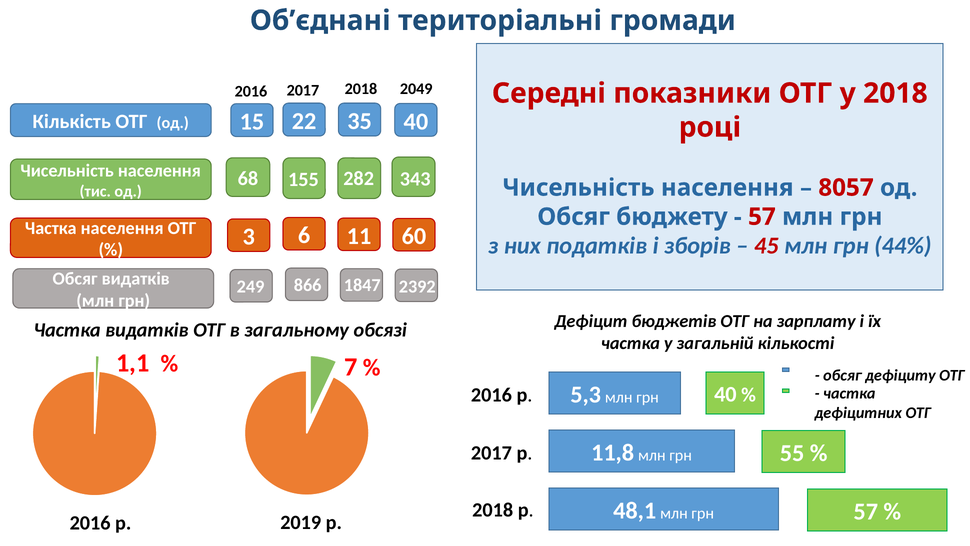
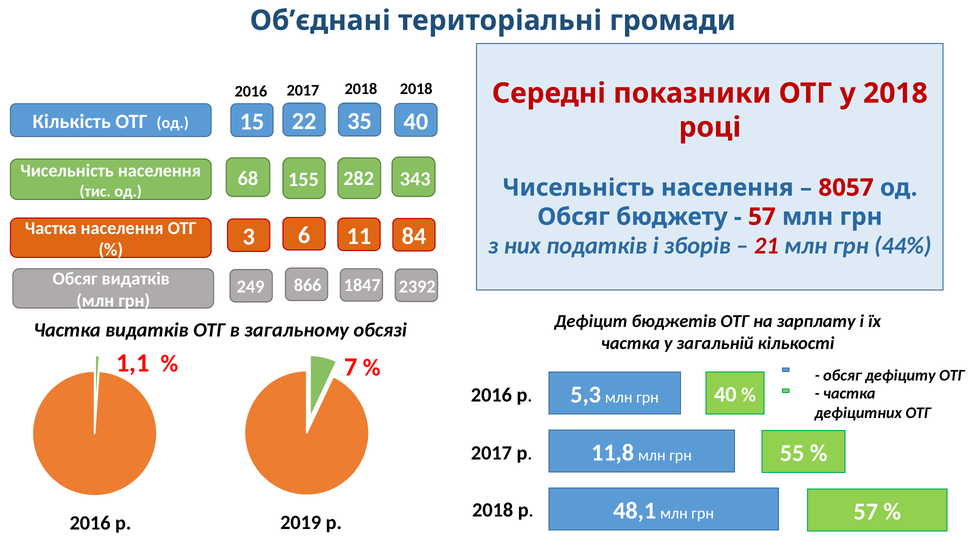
2018 2049: 2049 -> 2018
60: 60 -> 84
45: 45 -> 21
